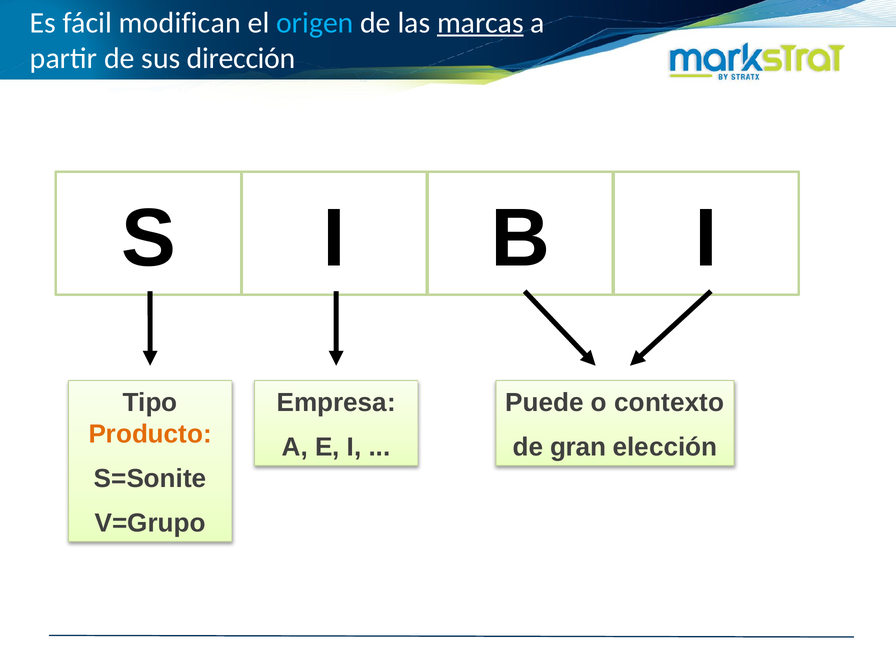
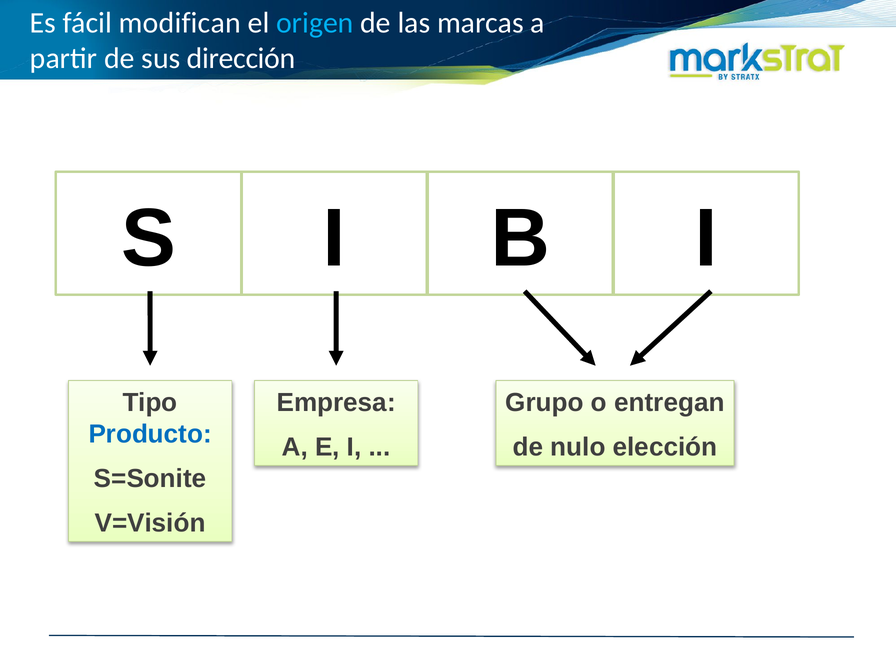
marcas underline: present -> none
Puede: Puede -> Grupo
contexto: contexto -> entregan
Producto colour: orange -> blue
gran: gran -> nulo
V=Grupo: V=Grupo -> V=Visión
